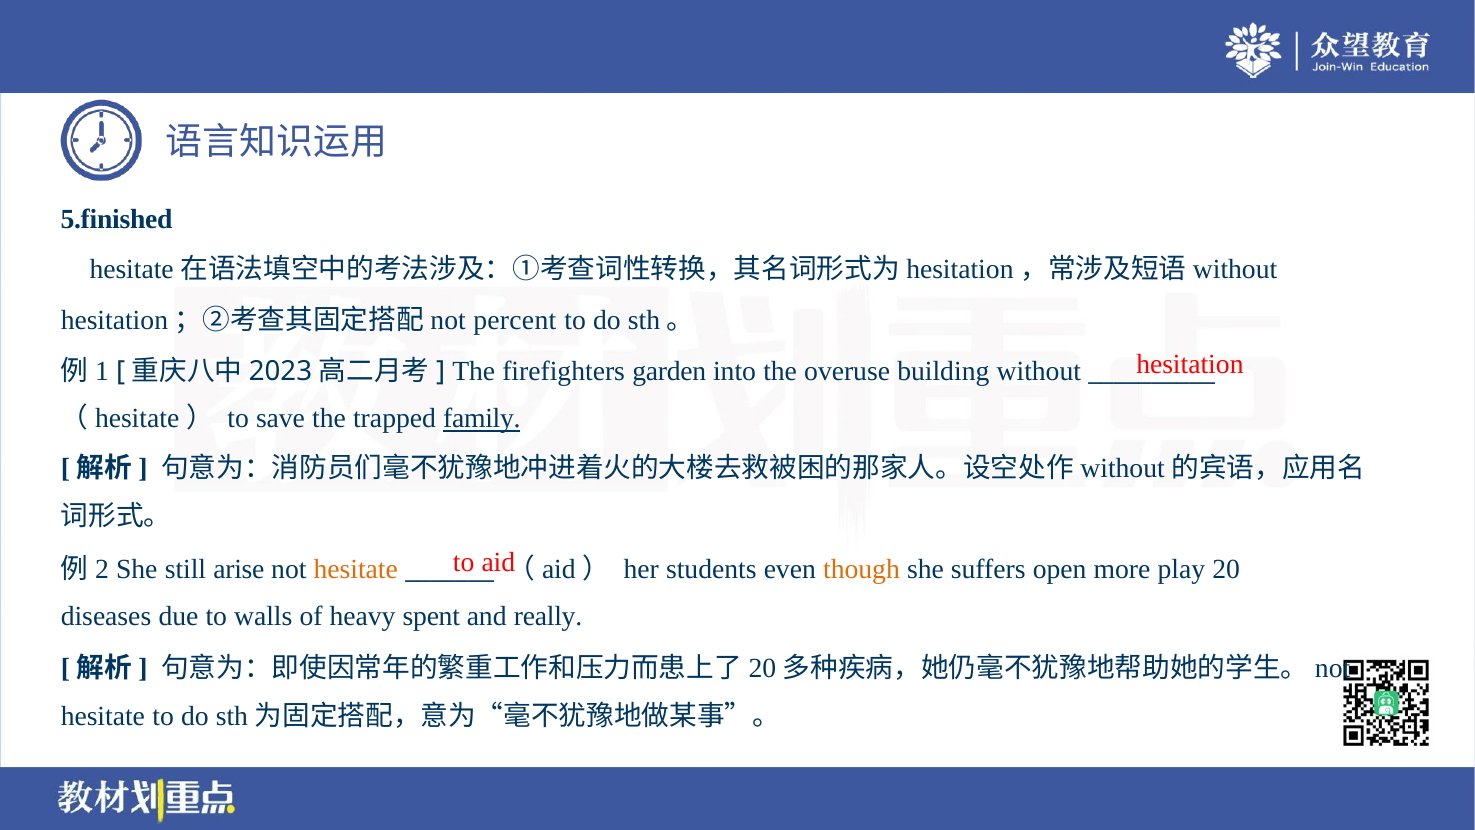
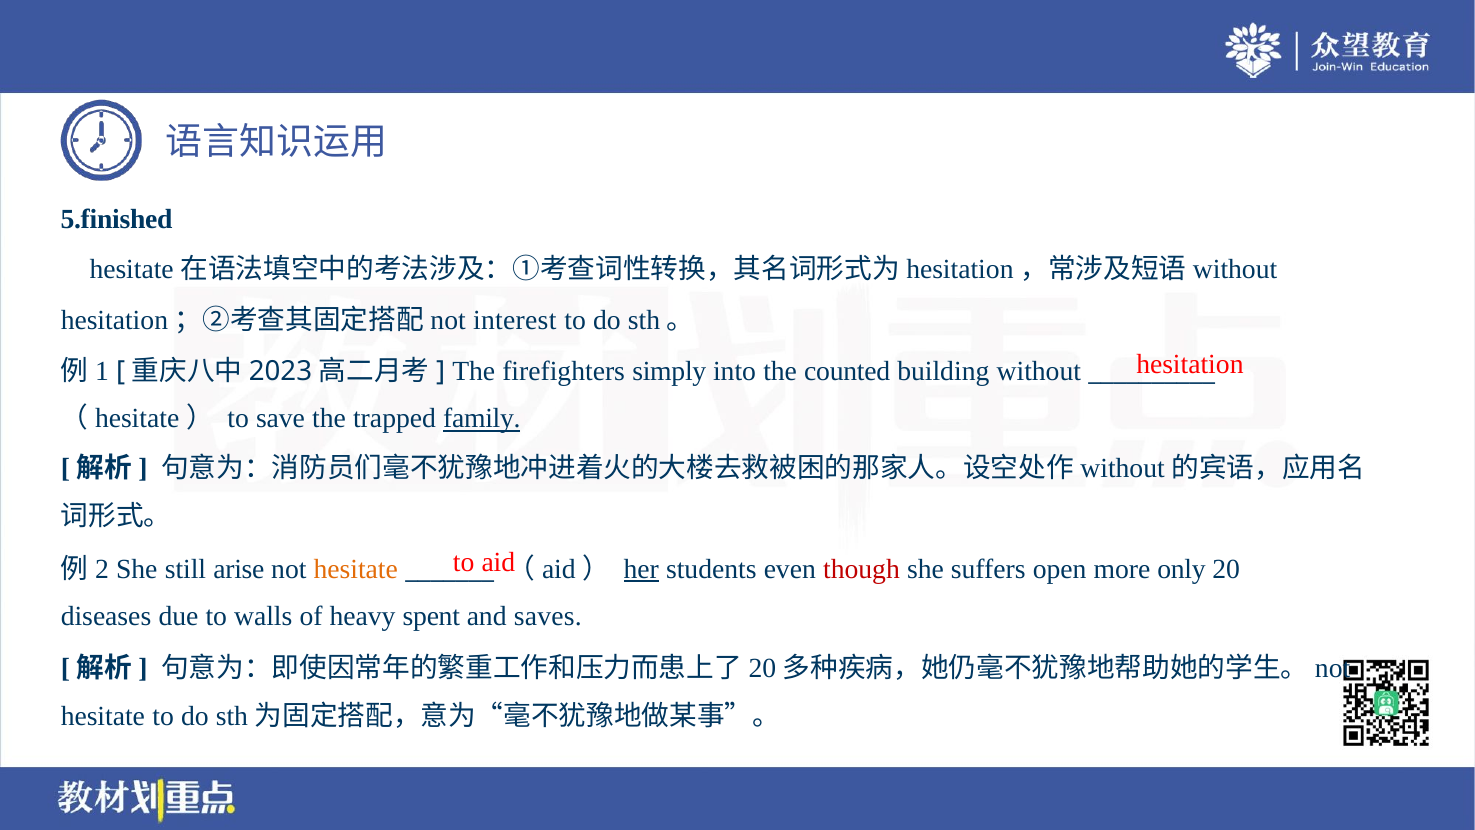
percent: percent -> interest
garden: garden -> simply
overuse: overuse -> counted
her underline: none -> present
though colour: orange -> red
play: play -> only
really: really -> saves
